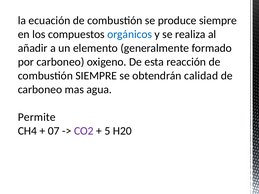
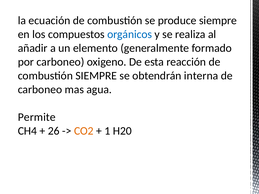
calidad: calidad -> interna
07: 07 -> 26
CO2 colour: purple -> orange
5: 5 -> 1
